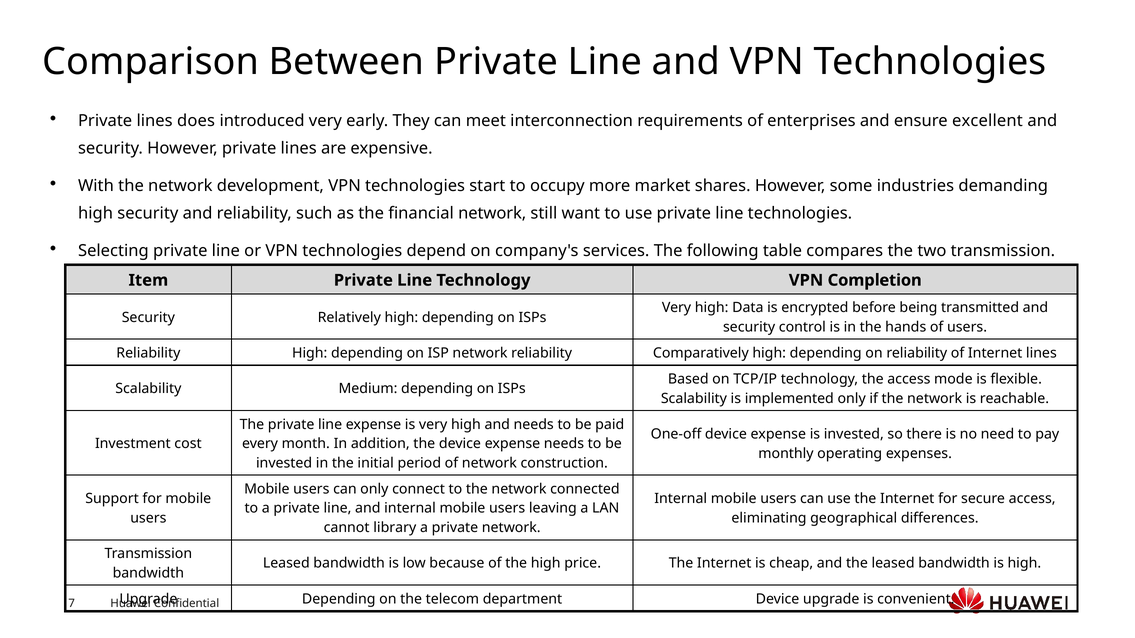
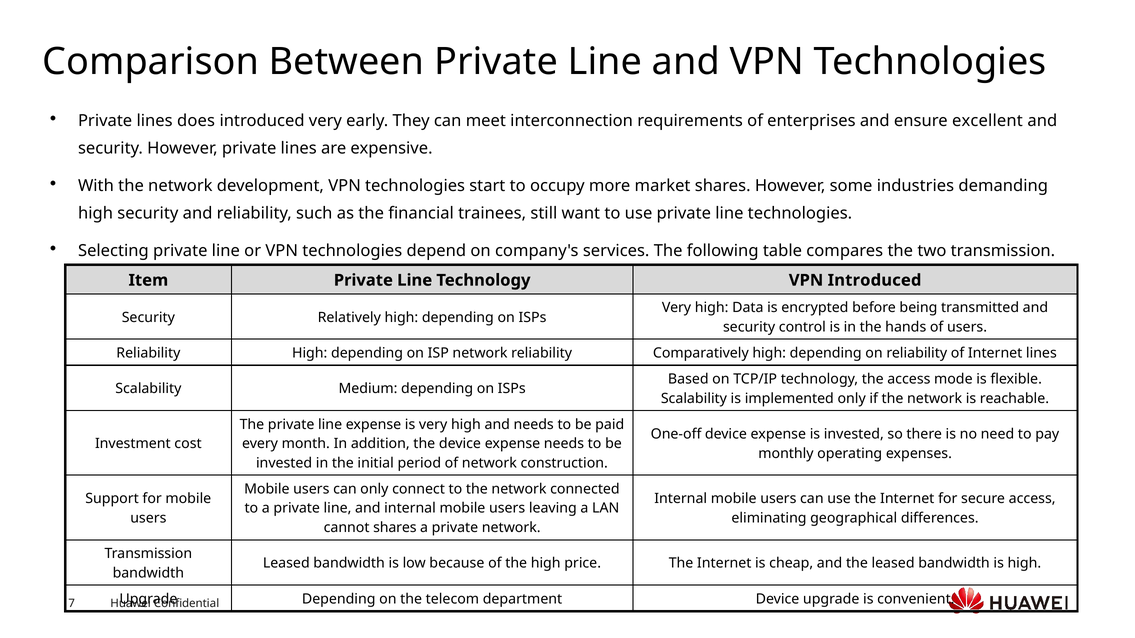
financial network: network -> trainees
VPN Completion: Completion -> Introduced
cannot library: library -> shares
